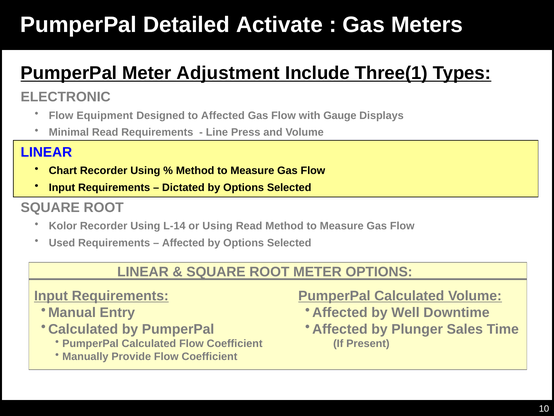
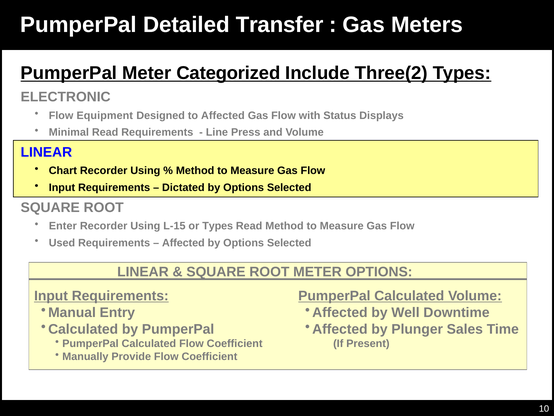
Activate: Activate -> Transfer
Adjustment: Adjustment -> Categorized
Three(1: Three(1 -> Three(2
Gauge: Gauge -> Status
Kolor: Kolor -> Enter
L-14: L-14 -> L-15
or Using: Using -> Types
